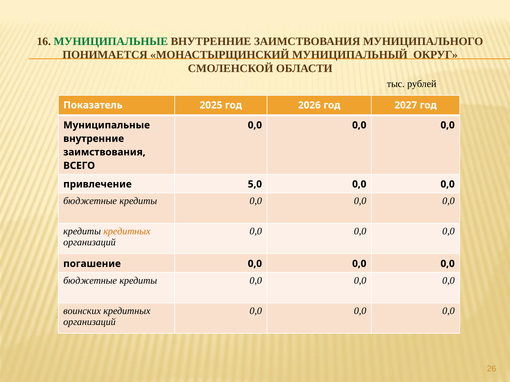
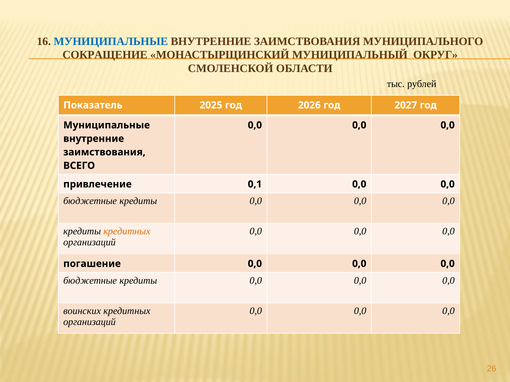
МУНИЦИПАЛЬНЫЕ at (111, 41) colour: green -> blue
ПОНИМАЕТСЯ: ПОНИМАЕТСЯ -> СОКРАЩЕНИЕ
5,0: 5,0 -> 0,1
